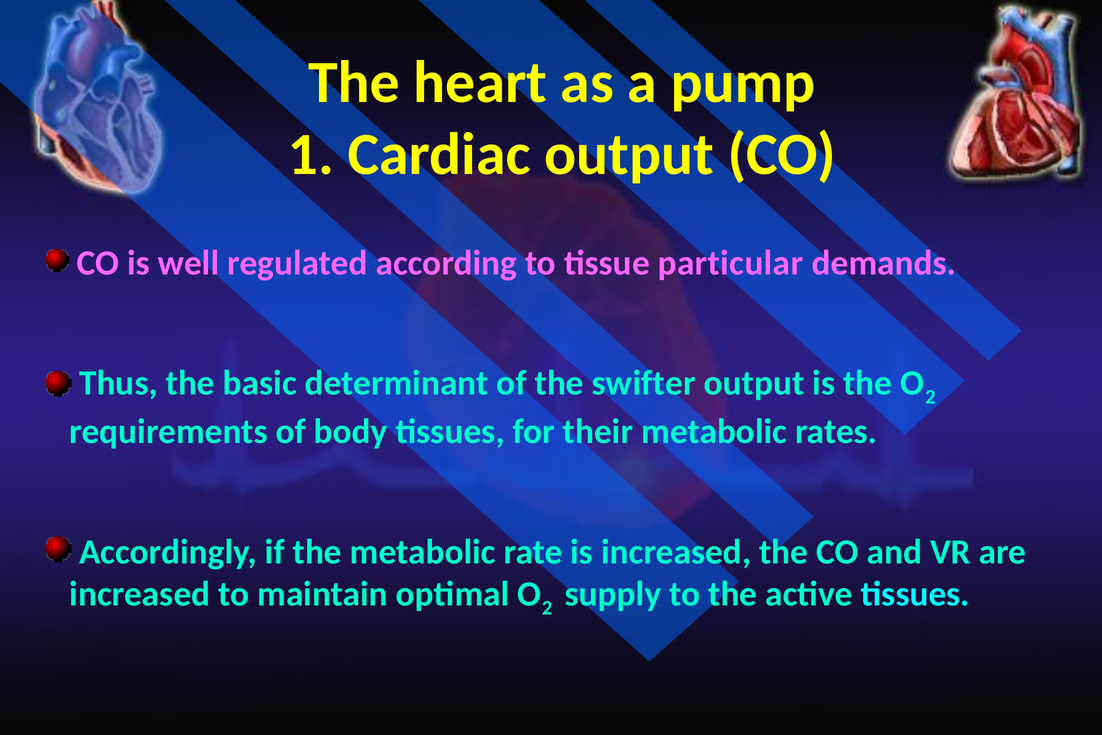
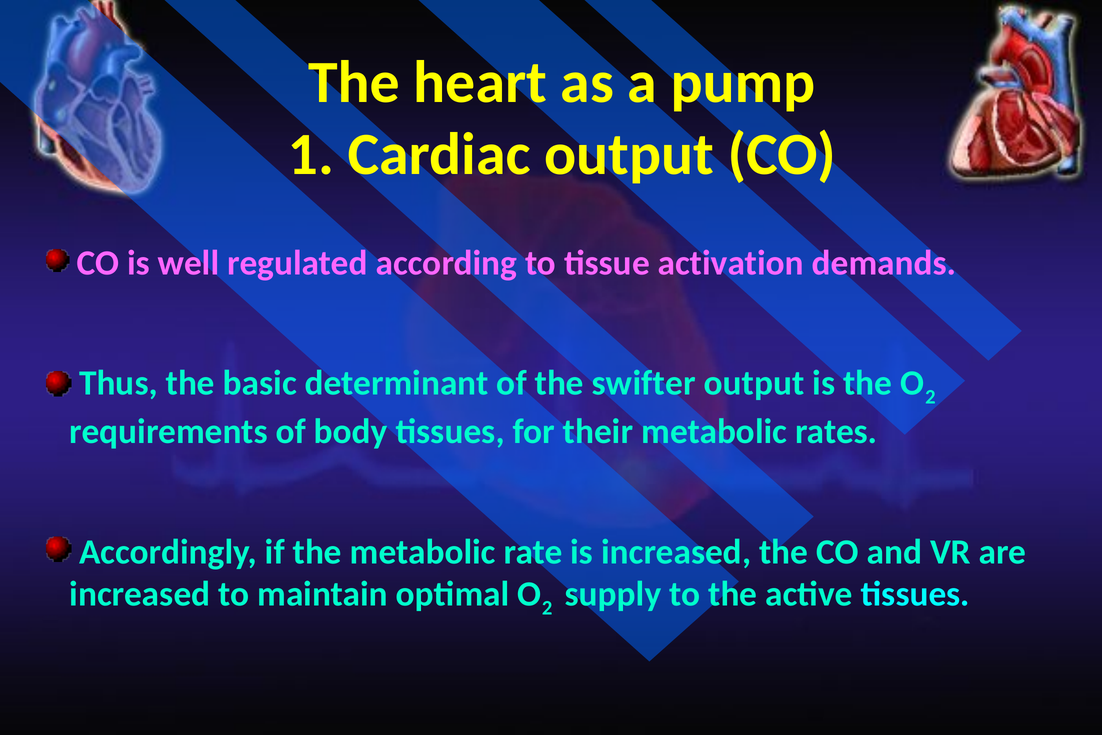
particular: particular -> activation
